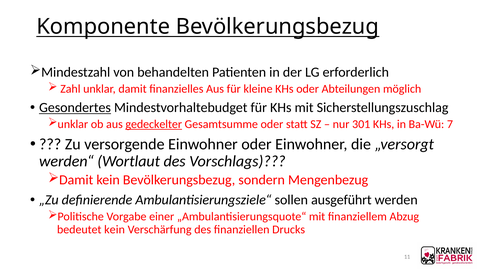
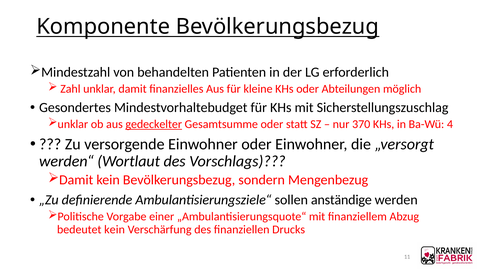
Gesondertes underline: present -> none
301: 301 -> 370
7: 7 -> 4
ausgeführt: ausgeführt -> anständige
